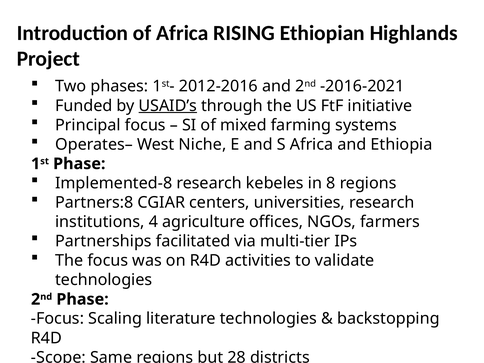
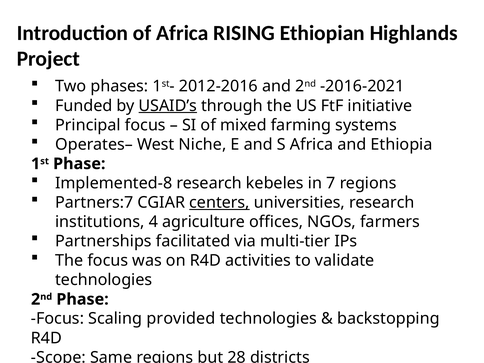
8: 8 -> 7
Partners:8: Partners:8 -> Partners:7
centers underline: none -> present
literature: literature -> provided
